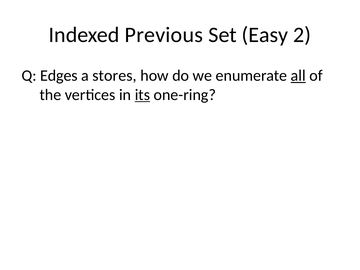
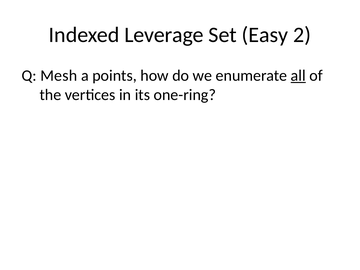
Previous: Previous -> Leverage
Edges: Edges -> Mesh
stores: stores -> points
its underline: present -> none
